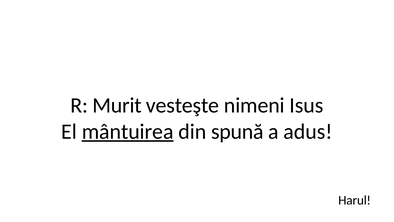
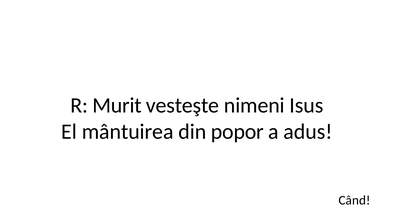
mântuirea underline: present -> none
spună: spună -> popor
Harul: Harul -> Când
